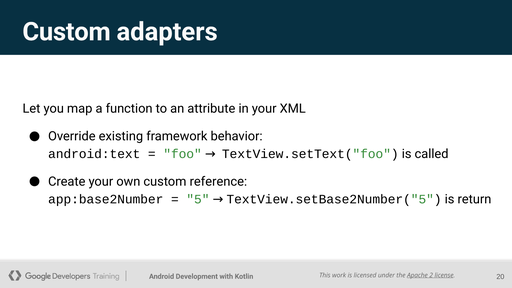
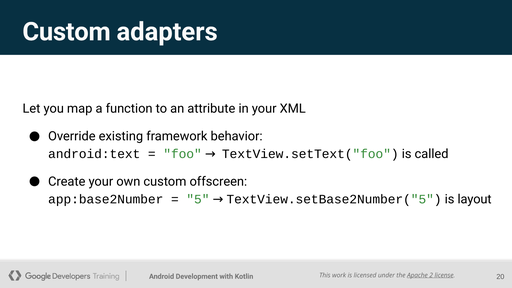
reference: reference -> offscreen
return: return -> layout
